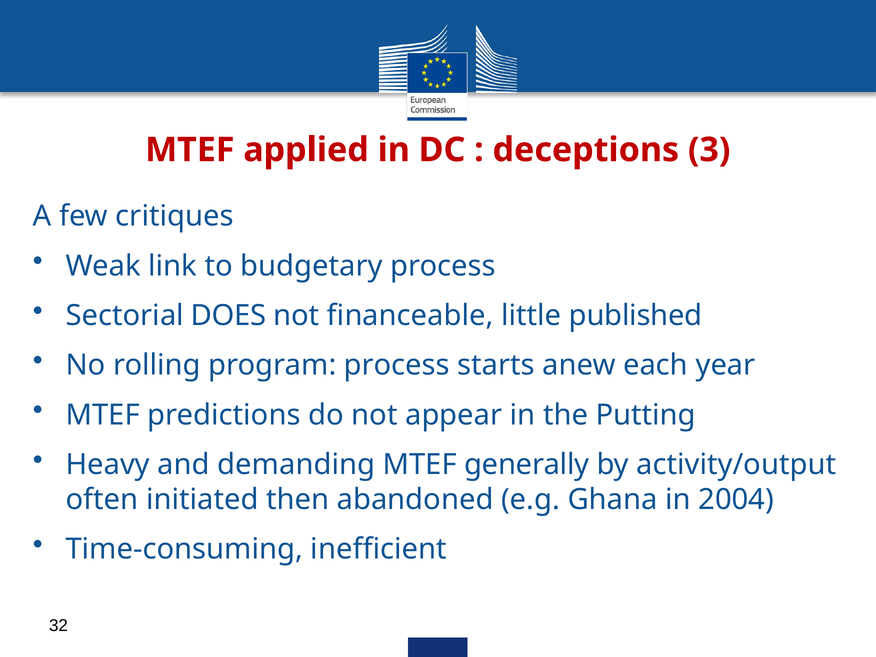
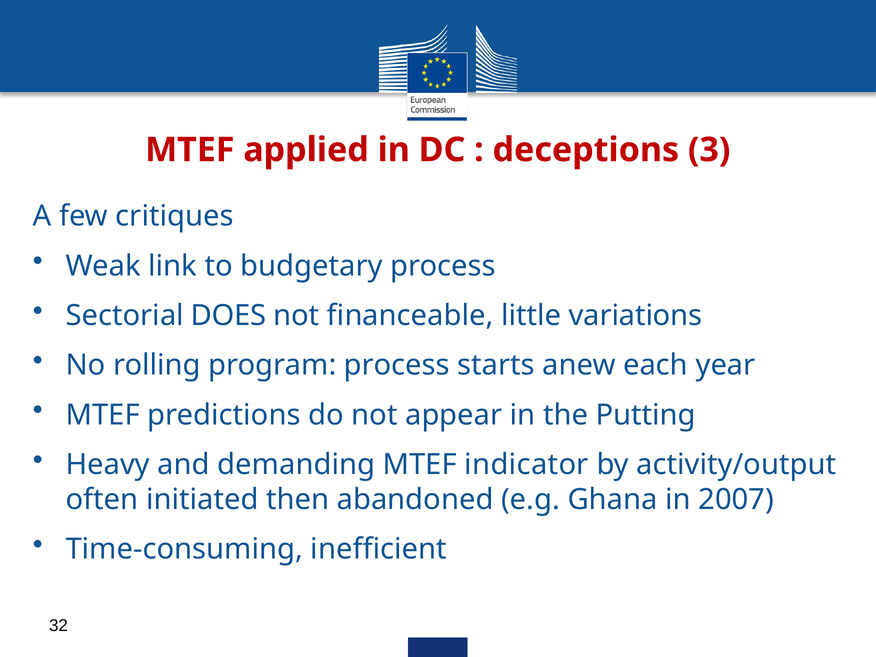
published: published -> variations
generally: generally -> indicator
2004: 2004 -> 2007
